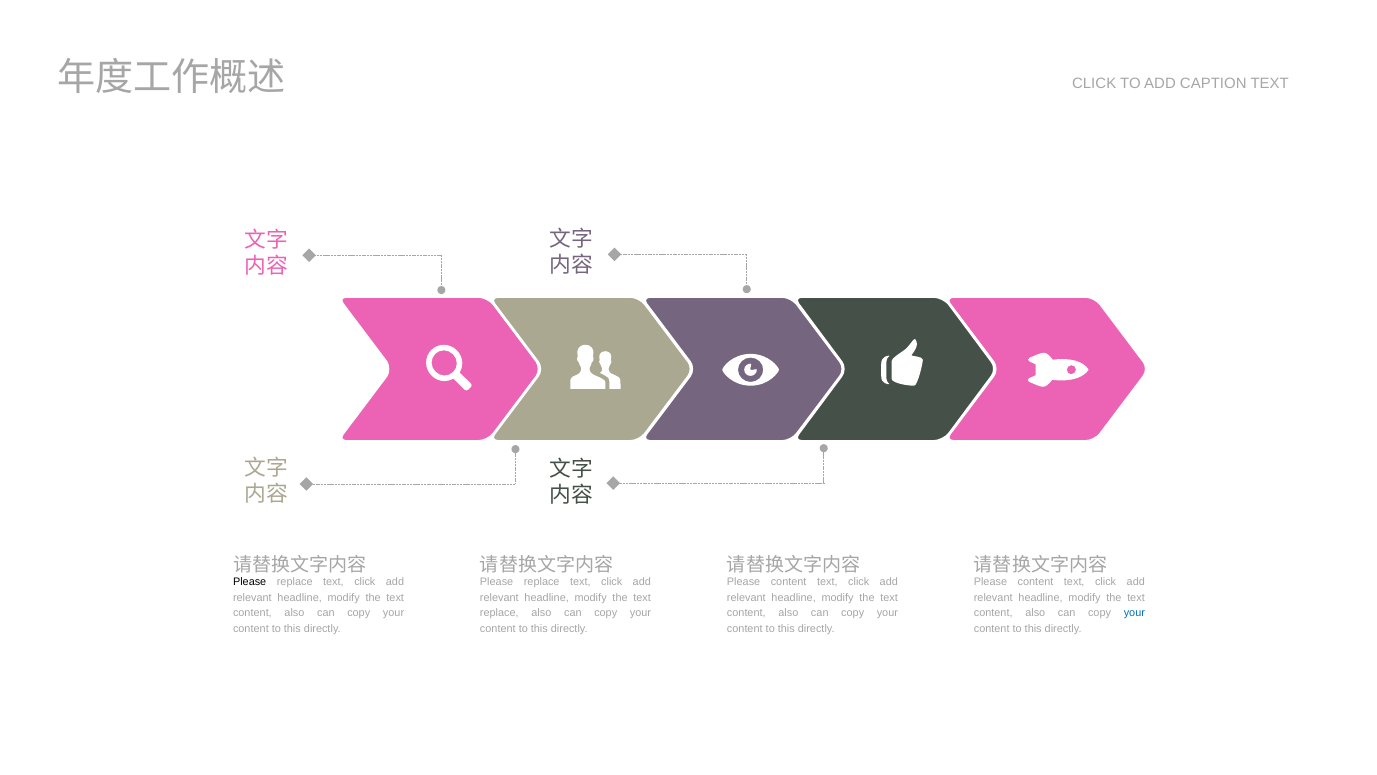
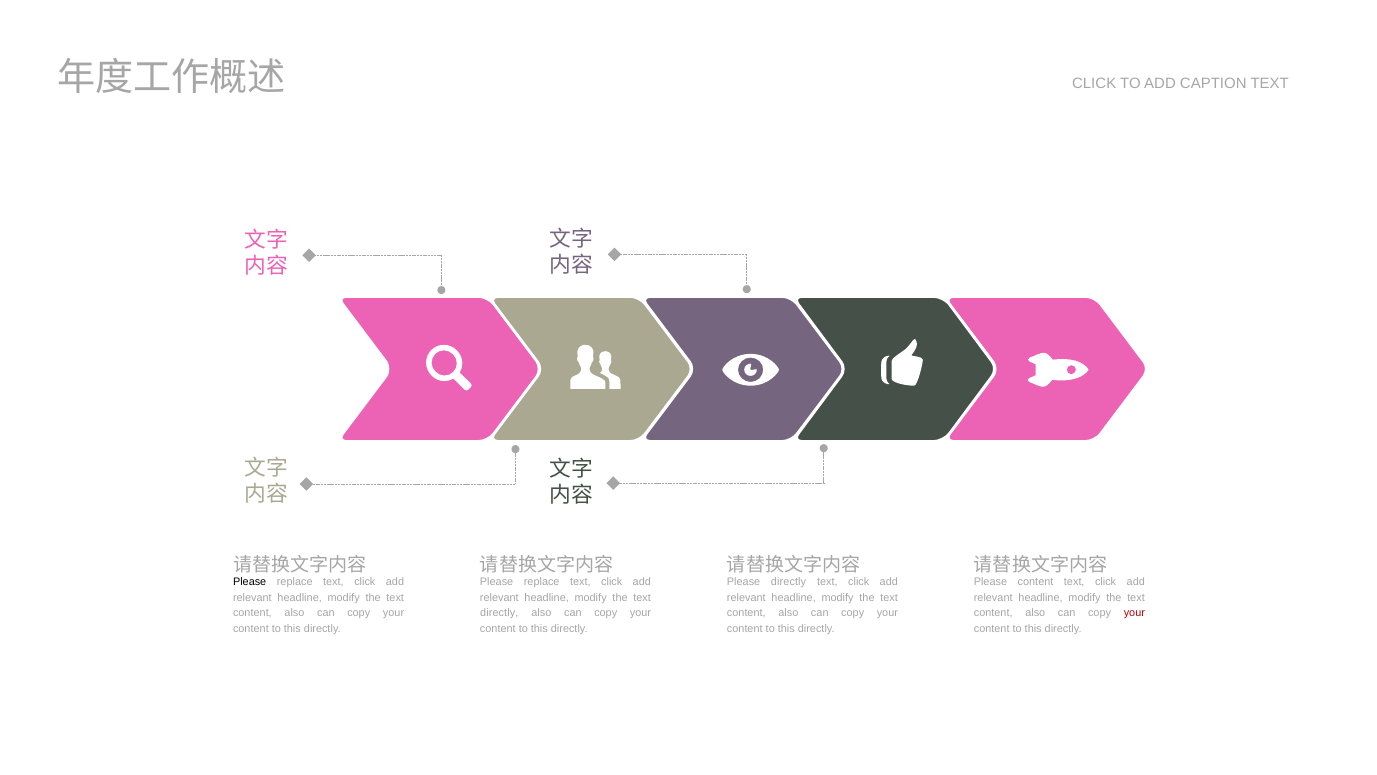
content at (789, 582): content -> directly
replace at (499, 613): replace -> directly
your at (1134, 613) colour: blue -> red
